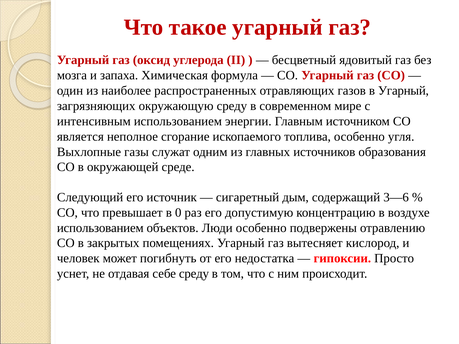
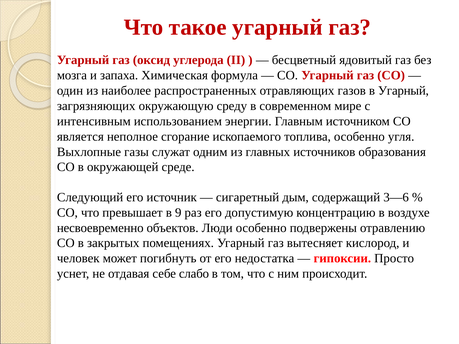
0: 0 -> 9
использованием at (100, 228): использованием -> несвоевременно
себе среду: среду -> слабо
